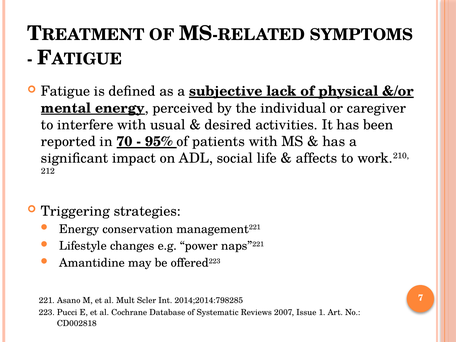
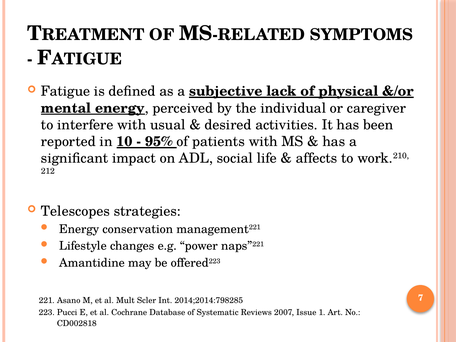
70: 70 -> 10
Triggering: Triggering -> Telescopes
